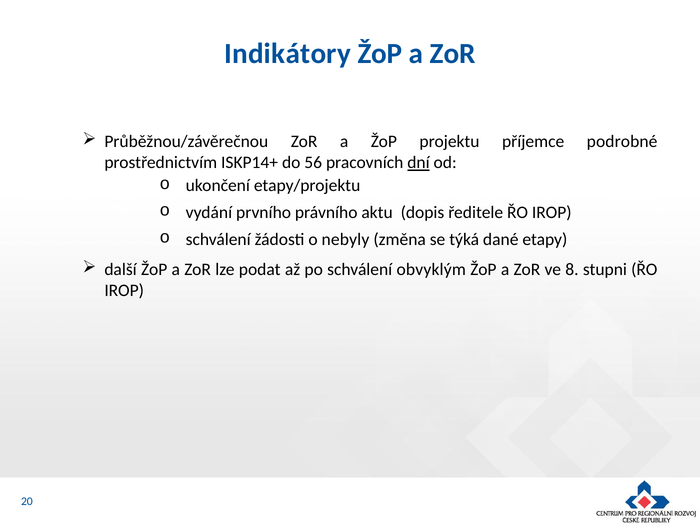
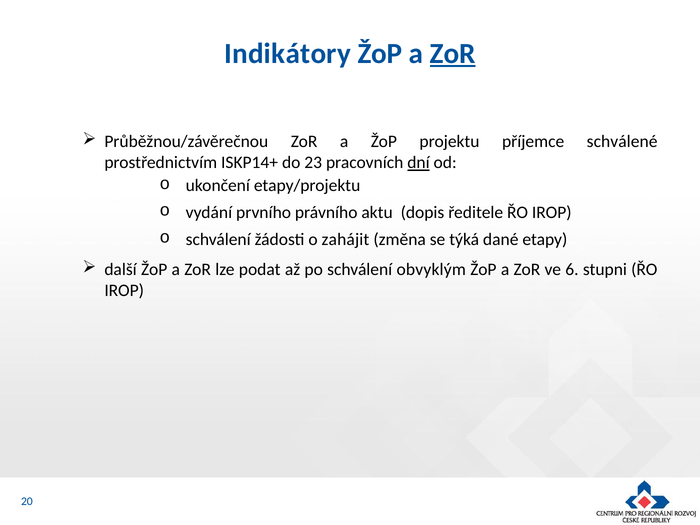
ZoR at (453, 54) underline: none -> present
podrobné: podrobné -> schválené
56: 56 -> 23
nebyly: nebyly -> zahájit
8: 8 -> 6
